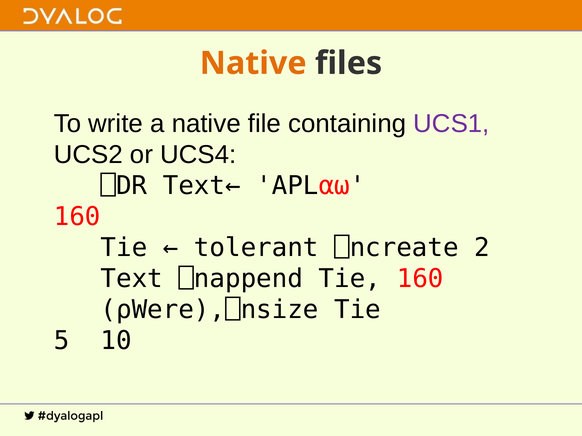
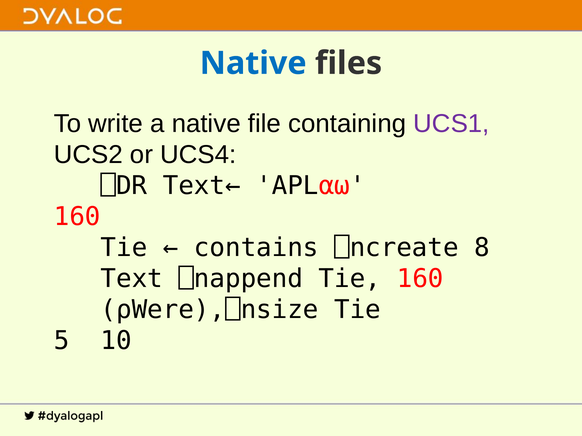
Native at (253, 63) colour: orange -> blue
tolerant: tolerant -> contains
2: 2 -> 8
